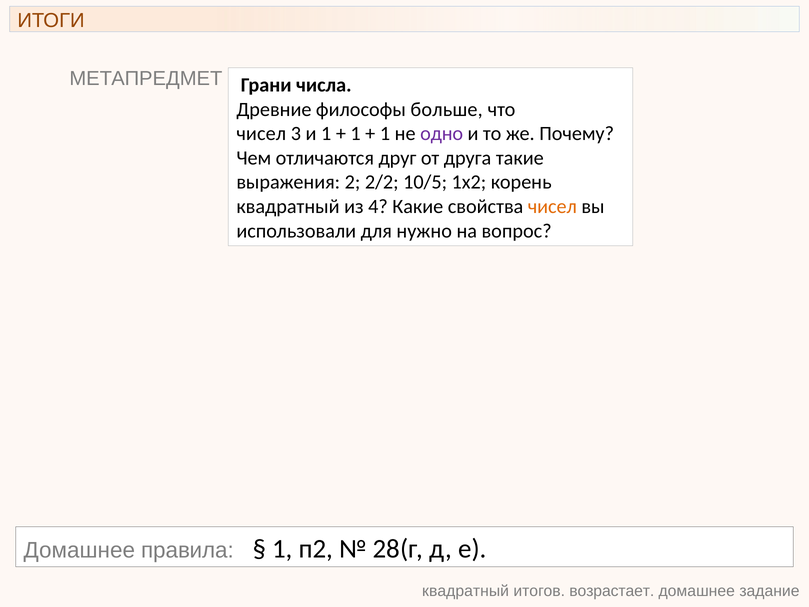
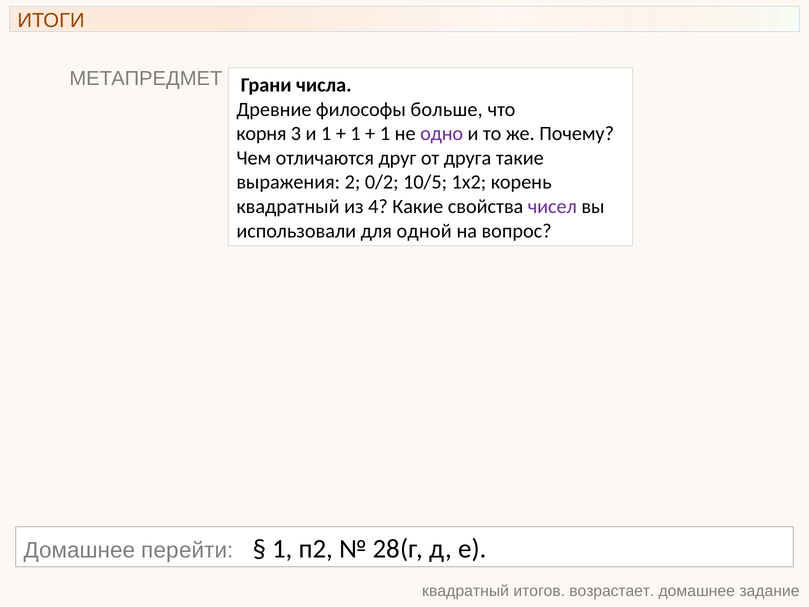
чисел at (261, 134): чисел -> корня
2/2: 2/2 -> 0/2
чисел at (552, 207) colour: orange -> purple
нужно: нужно -> одной
правила: правила -> перейти
